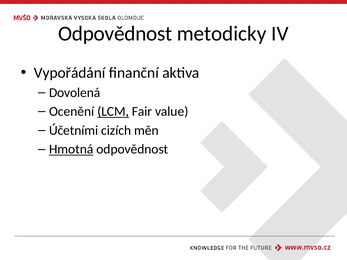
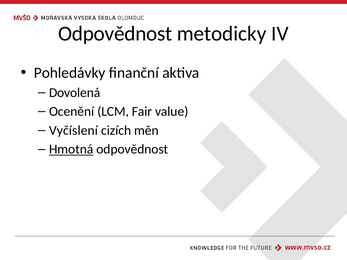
Vypořádání: Vypořádání -> Pohledávky
LCM underline: present -> none
Účetními: Účetními -> Vyčíslení
